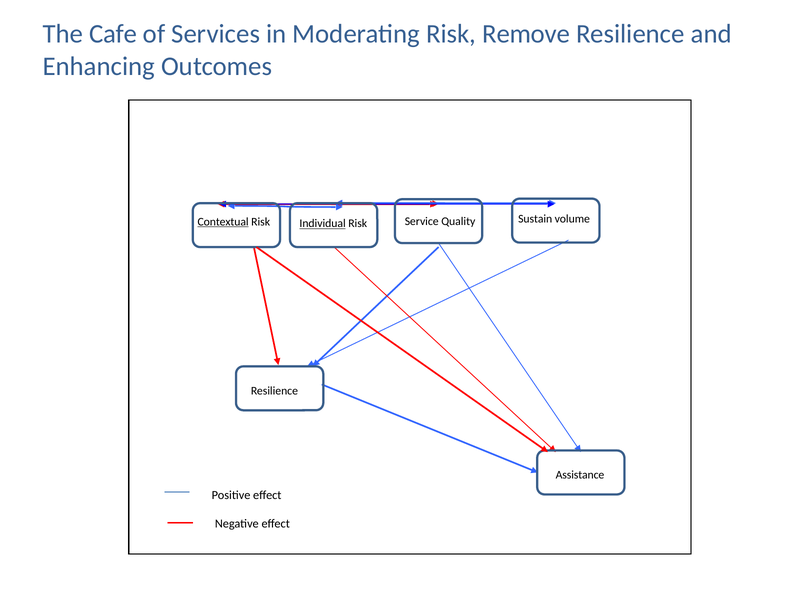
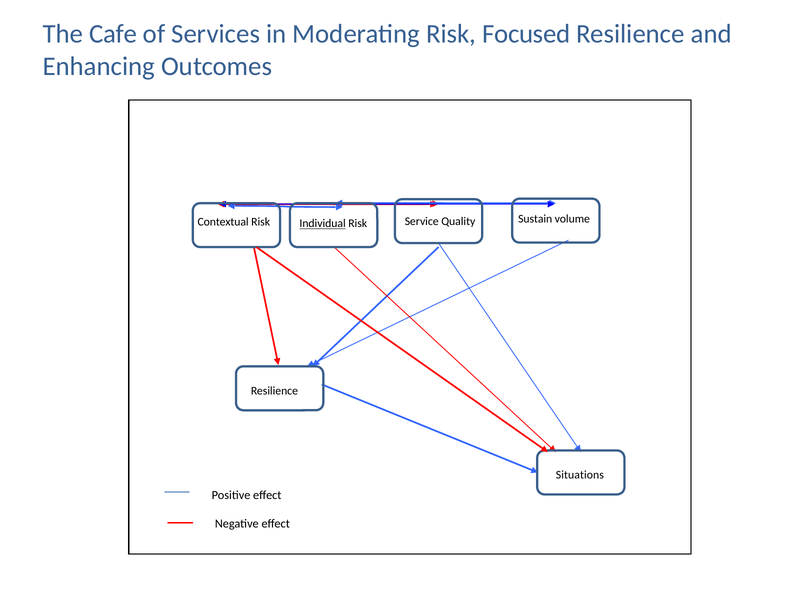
Remove: Remove -> Focused
Contextual underline: present -> none
Assistance: Assistance -> Situations
